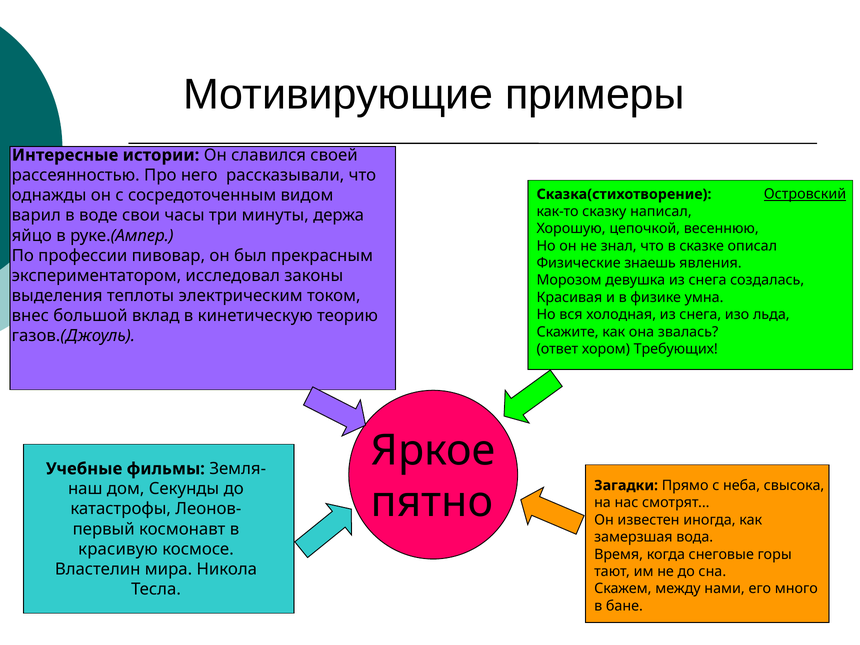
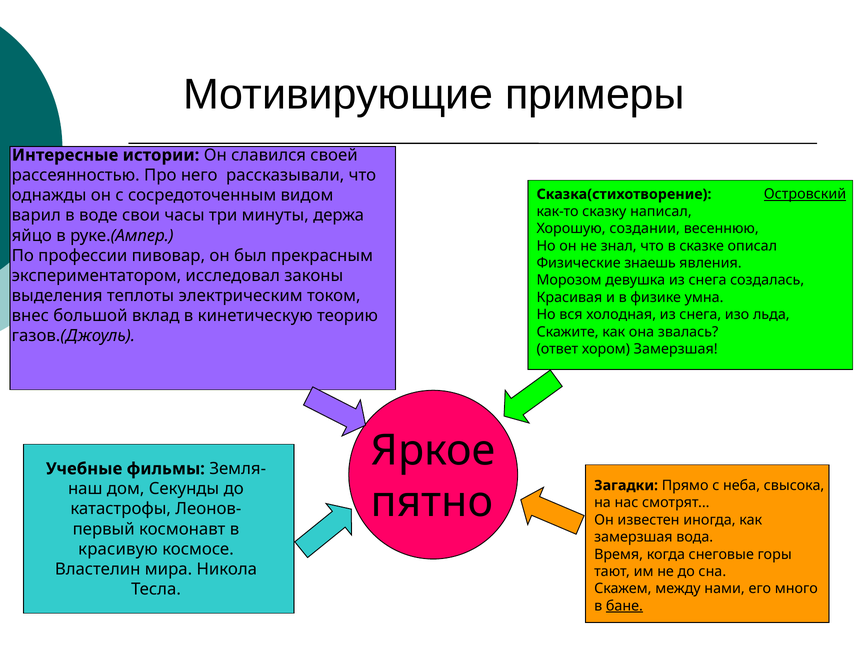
цепочкой: цепочкой -> создании
хором Требующих: Требующих -> Замерзшая
бане underline: none -> present
